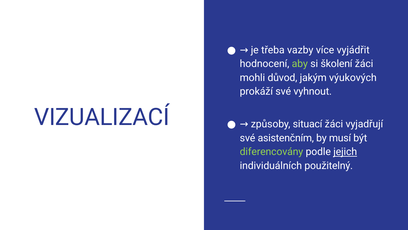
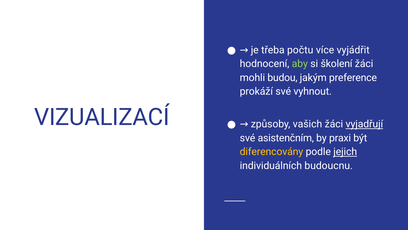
vazby: vazby -> počtu
důvod: důvod -> budou
výukových: výukových -> preference
situací: situací -> vašich
vyjadřují underline: none -> present
musí: musí -> praxi
diferencovány colour: light green -> yellow
použitelný: použitelný -> budoucnu
